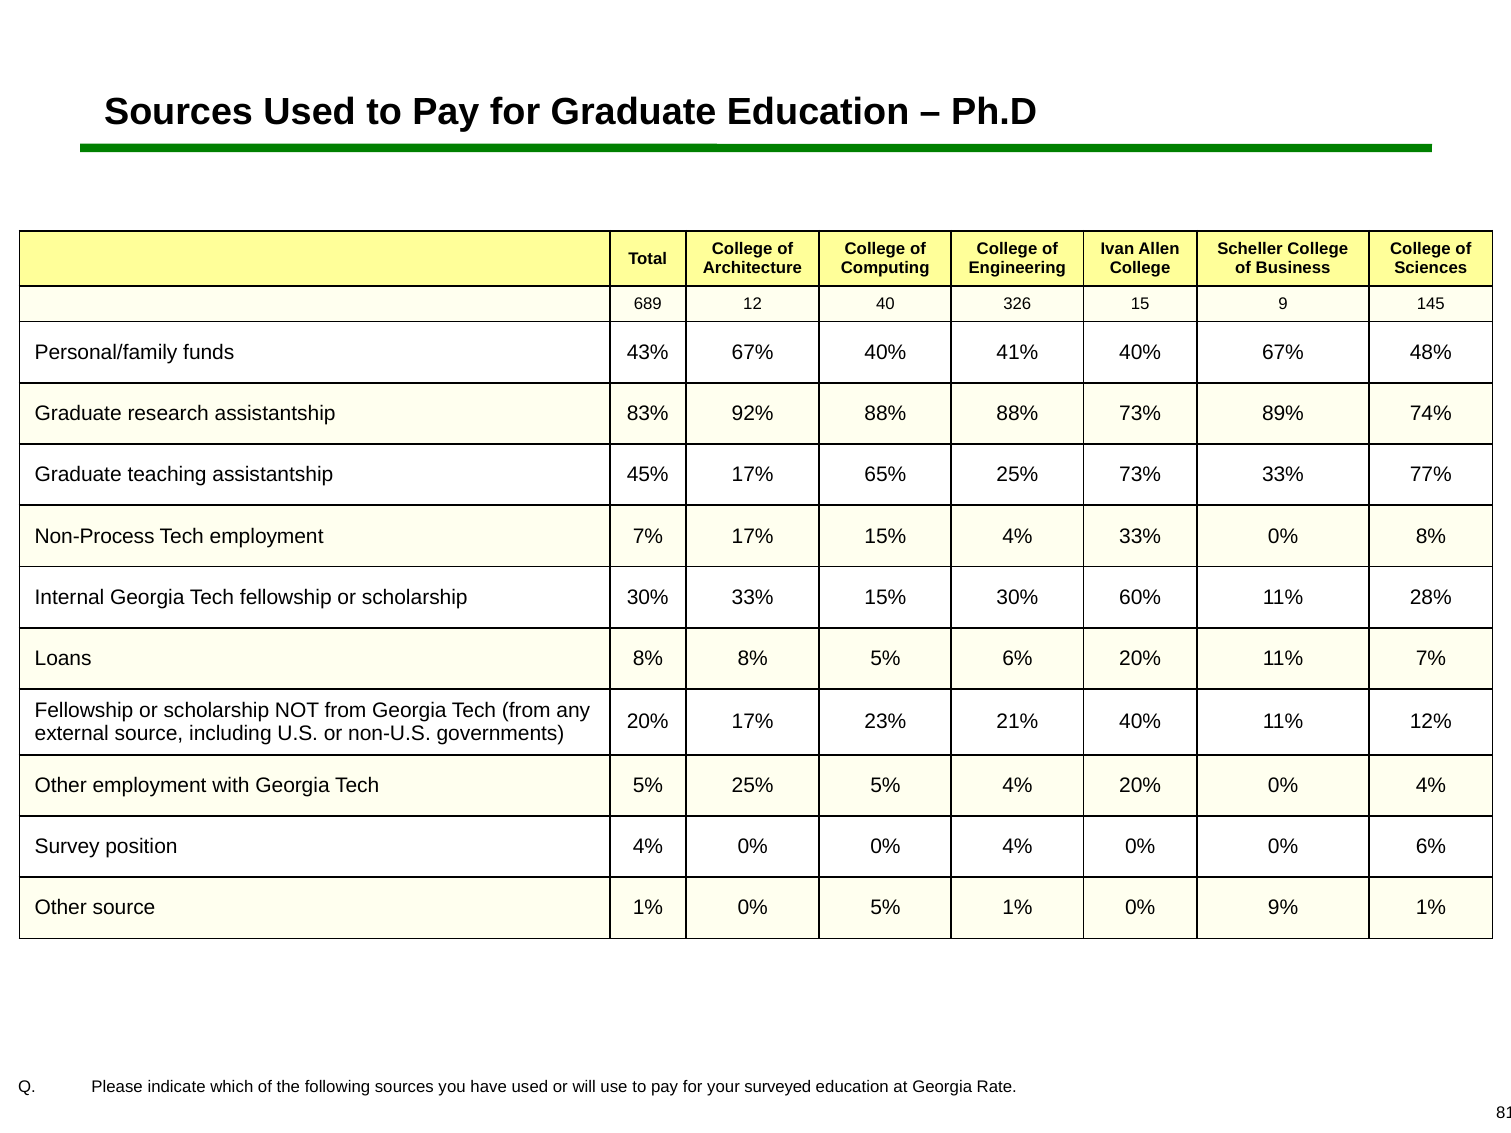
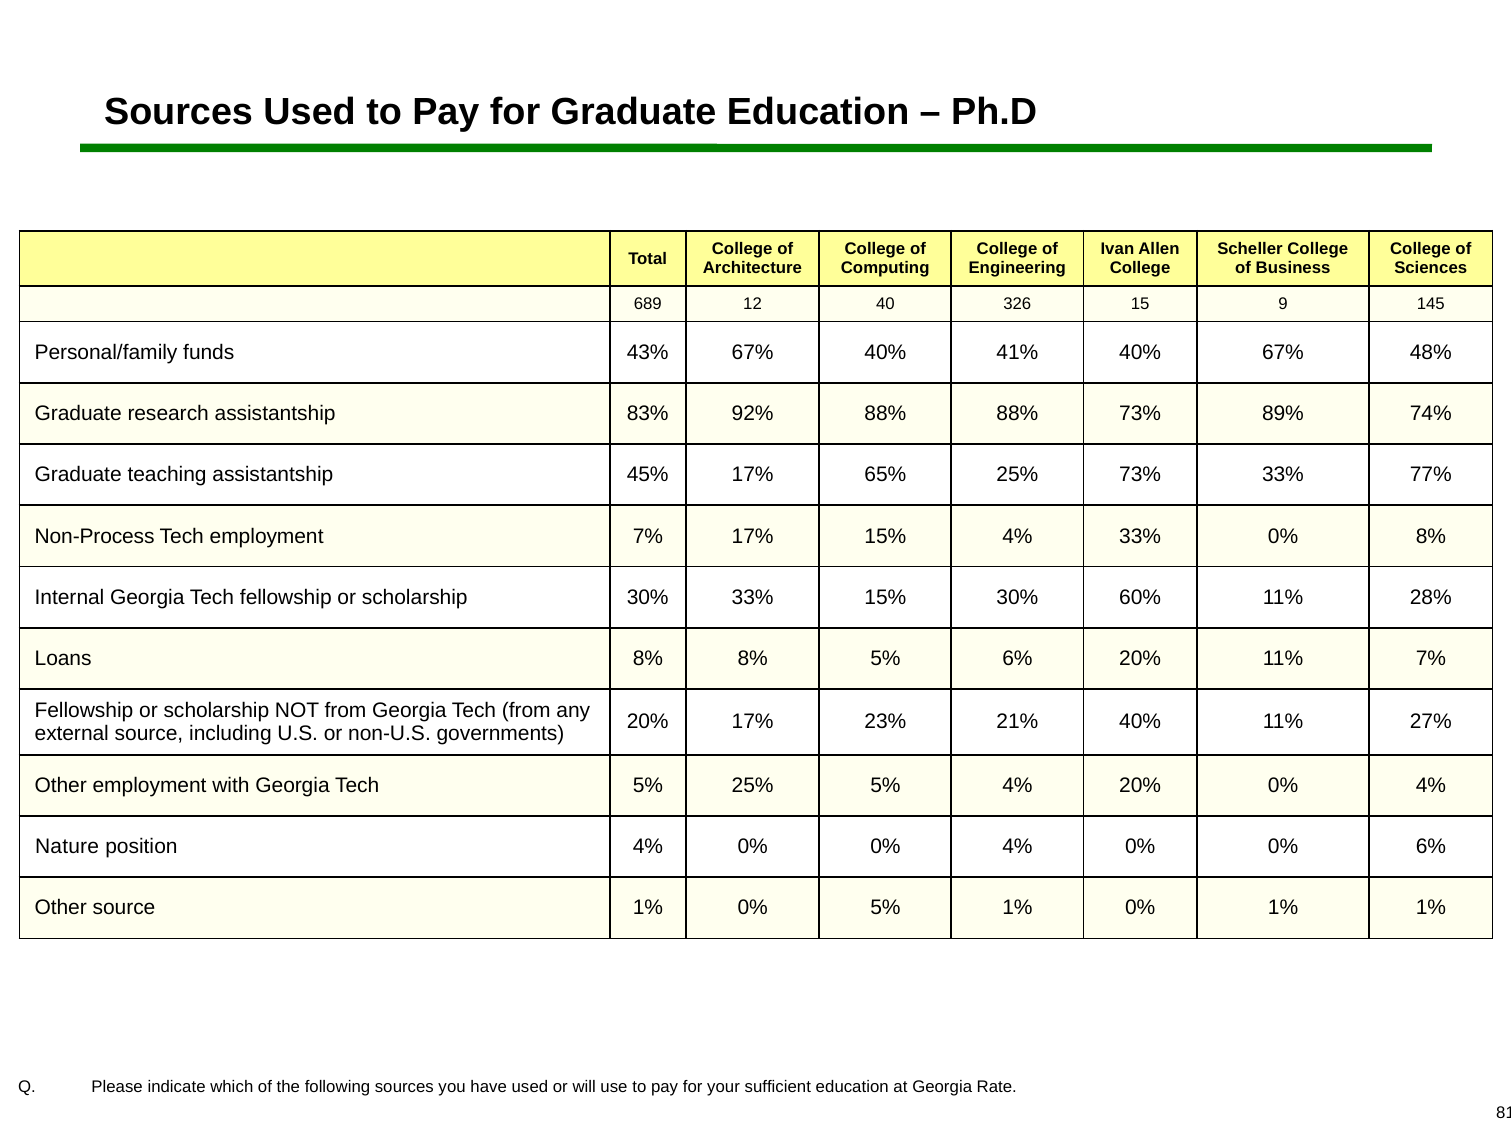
12%: 12% -> 27%
Survey: Survey -> Nature
0% 9%: 9% -> 1%
surveyed: surveyed -> sufficient
